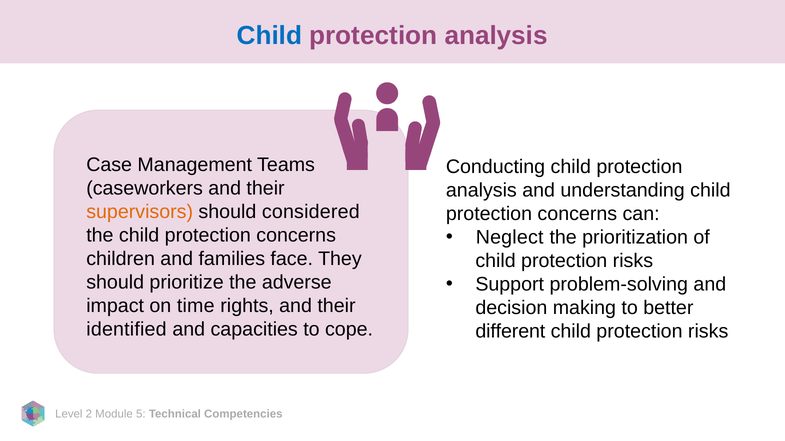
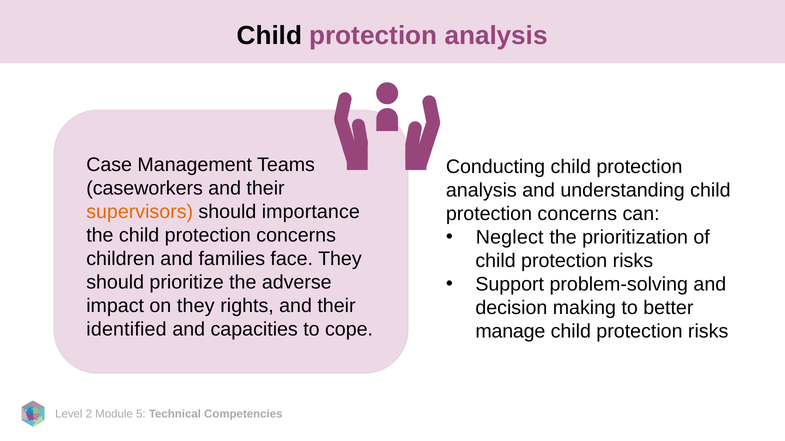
Child at (269, 36) colour: blue -> black
considered: considered -> importance
on time: time -> they
different: different -> manage
